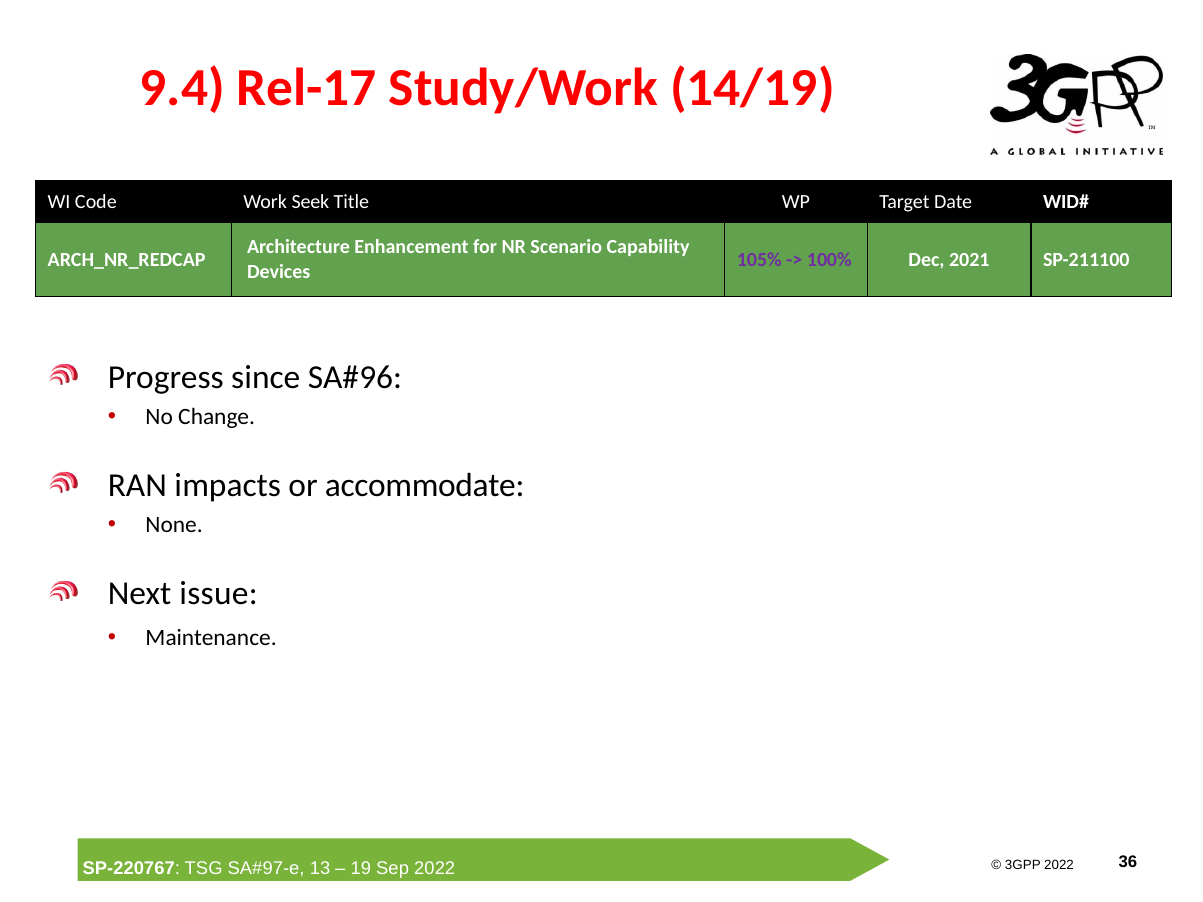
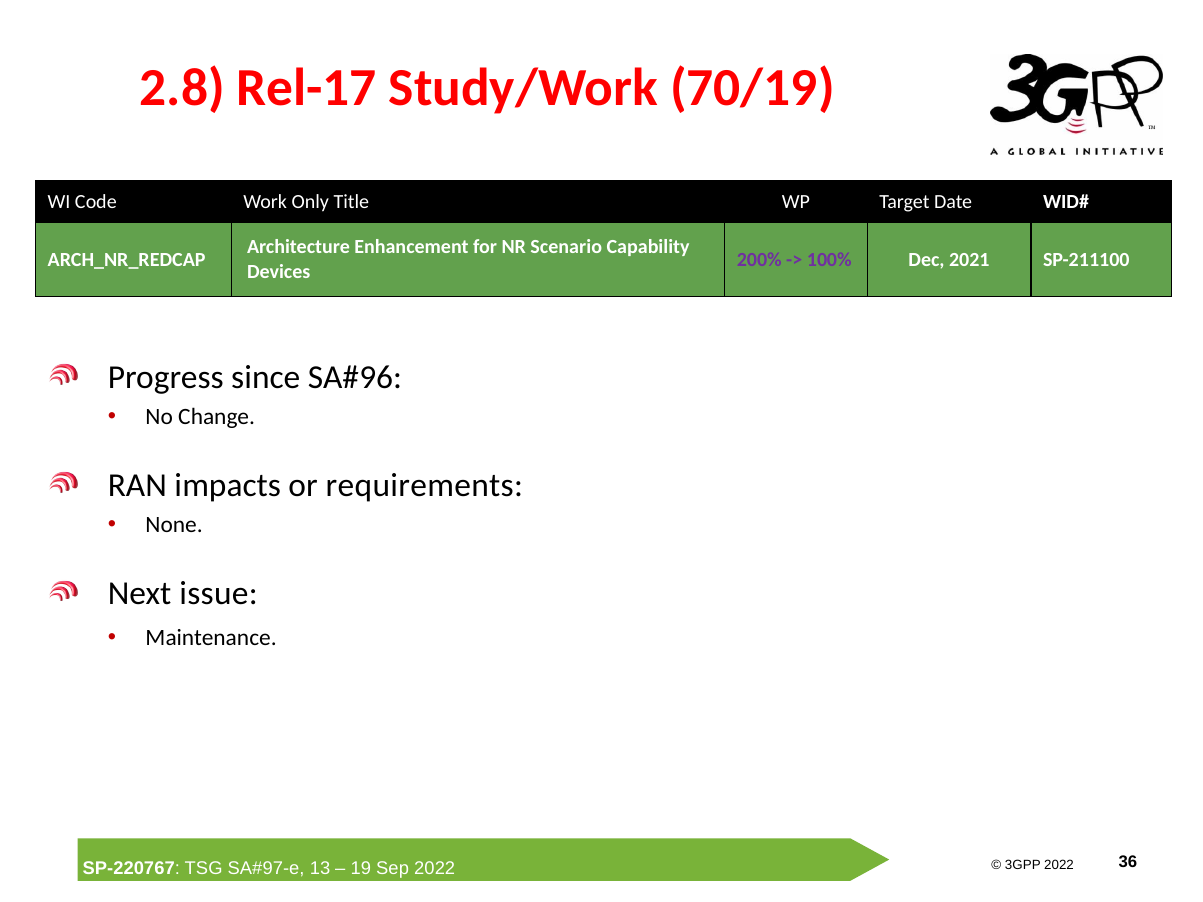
9.4: 9.4 -> 2.8
14/19: 14/19 -> 70/19
Seek: Seek -> Only
105%: 105% -> 200%
accommodate: accommodate -> requirements
